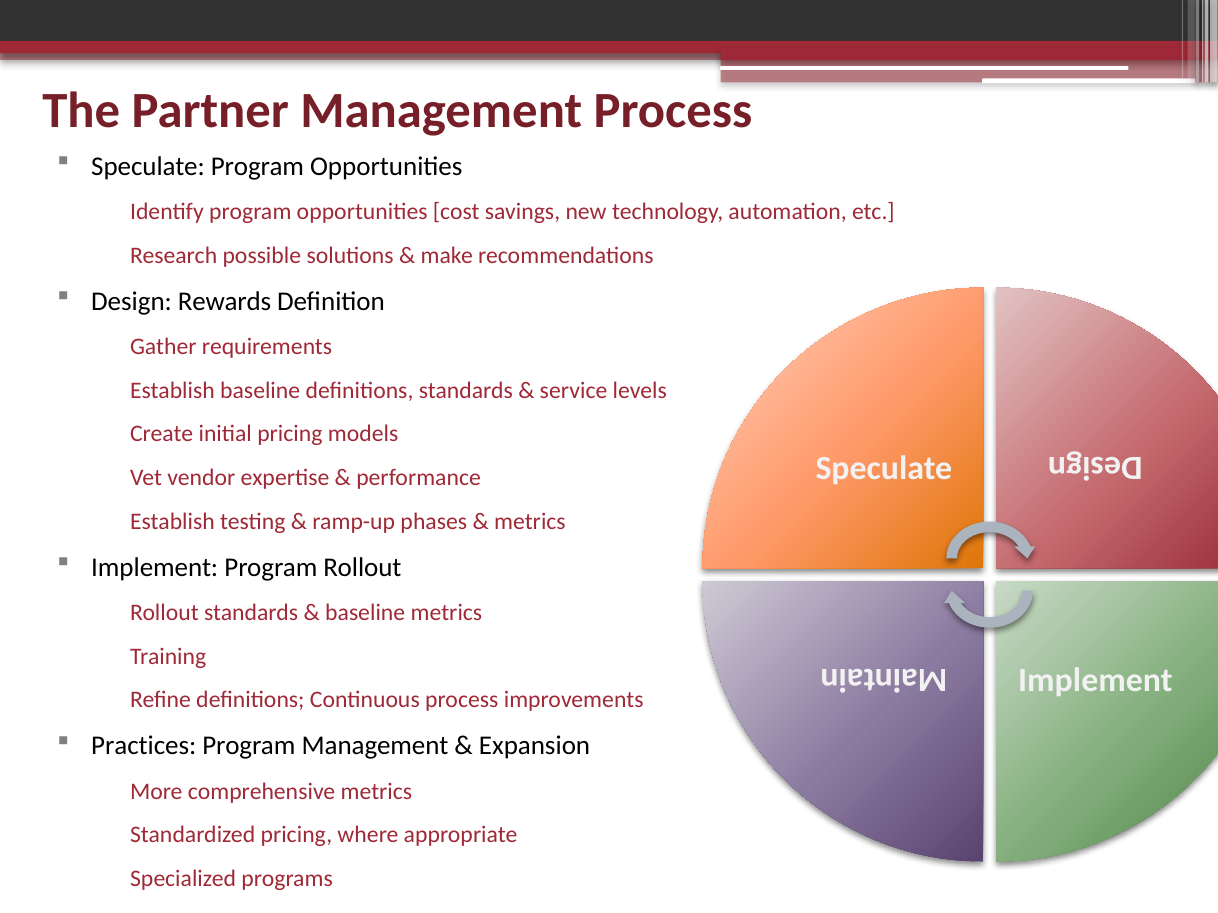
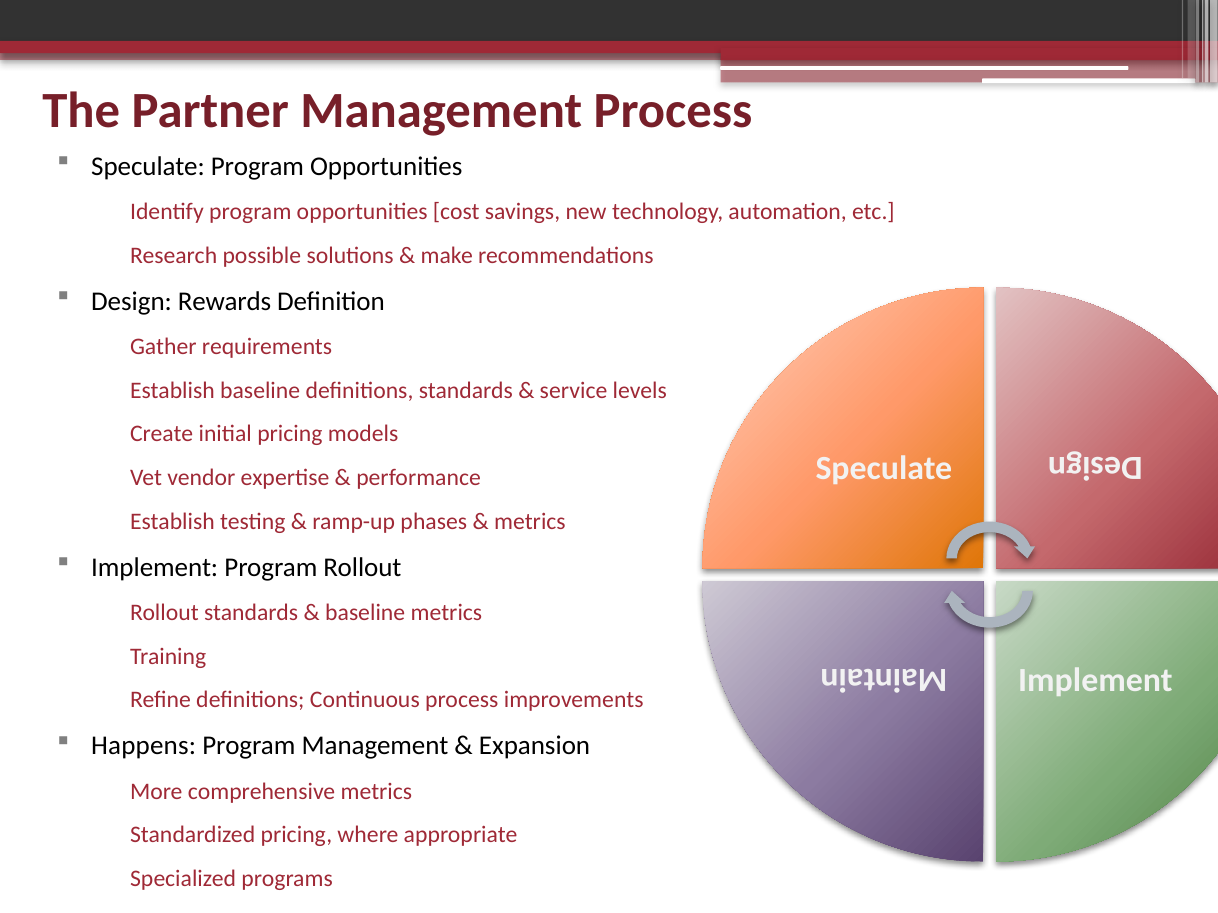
Practices: Practices -> Happens
